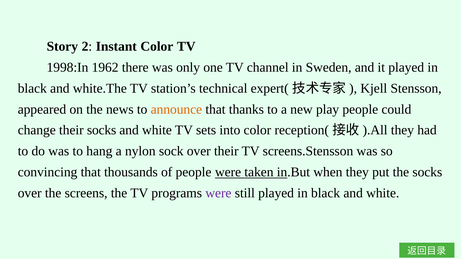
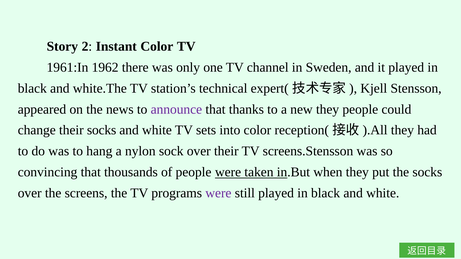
1998:In: 1998:In -> 1961:In
announce colour: orange -> purple
new play: play -> they
